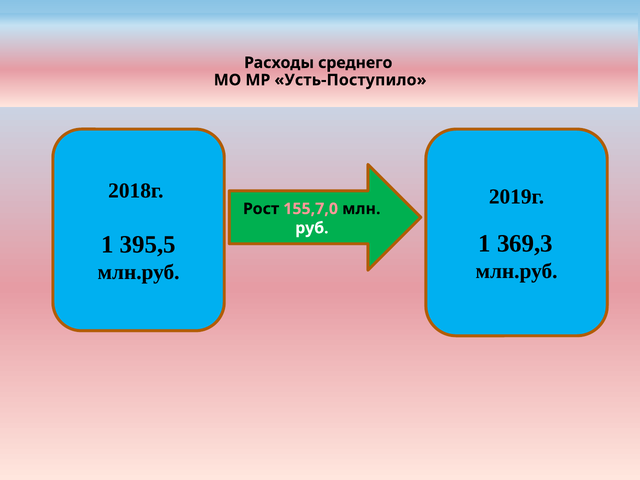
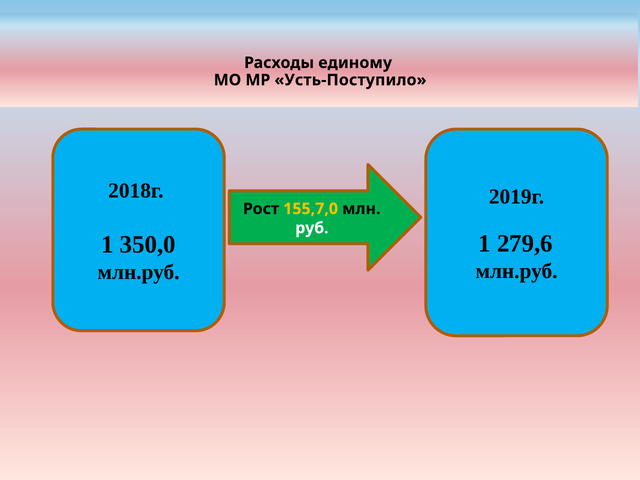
среднего: среднего -> единому
155,7,0 colour: pink -> yellow
369,3: 369,3 -> 279,6
395,5: 395,5 -> 350,0
